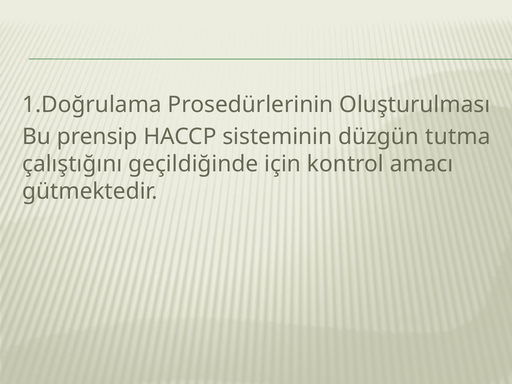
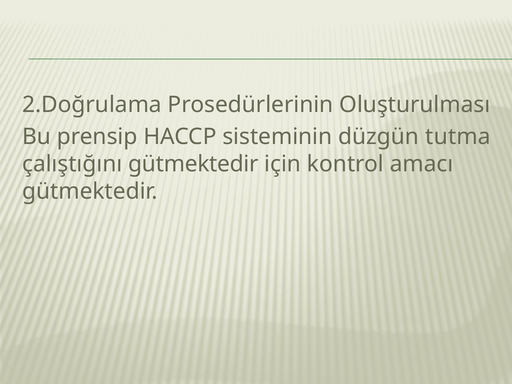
1.Doğrulama: 1.Doğrulama -> 2.Doğrulama
çalıştığını geçildiğinde: geçildiğinde -> gütmektedir
